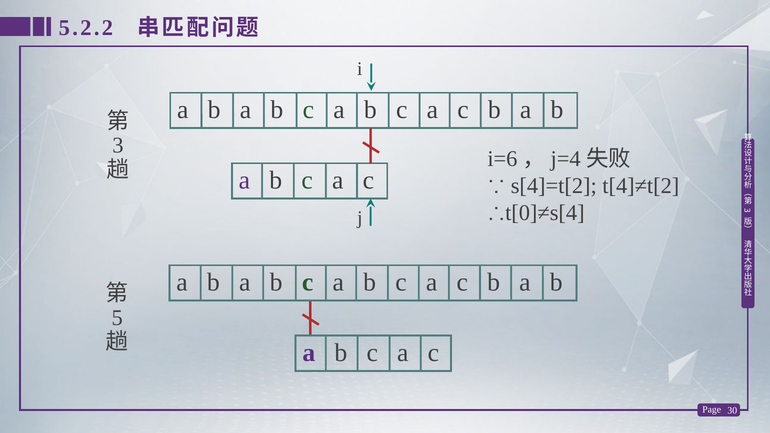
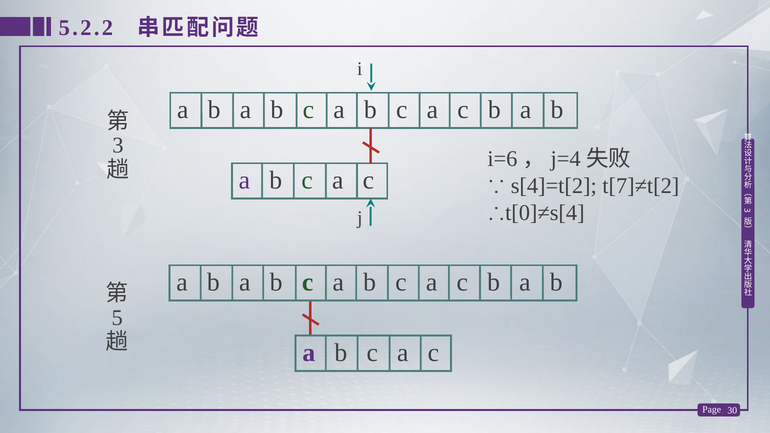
t[4]≠t[2: t[4]≠t[2 -> t[7]≠t[2
